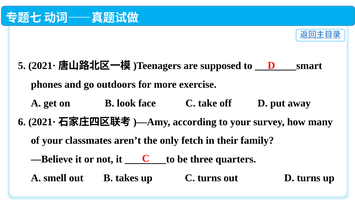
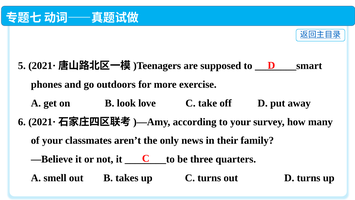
face: face -> love
fetch: fetch -> news
